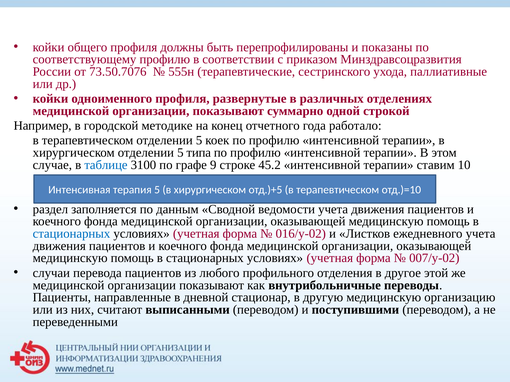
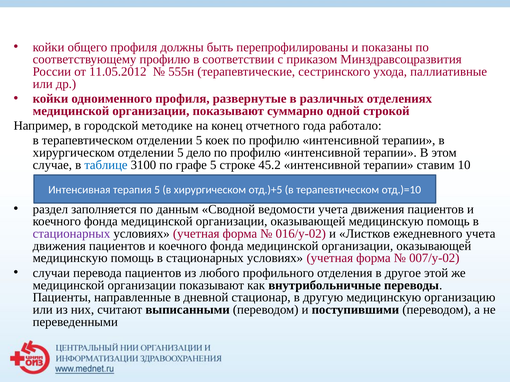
73.50.7076: 73.50.7076 -> 11.05.2012
типа: типа -> дело
графе 9: 9 -> 5
стационарных at (71, 234) colour: blue -> purple
